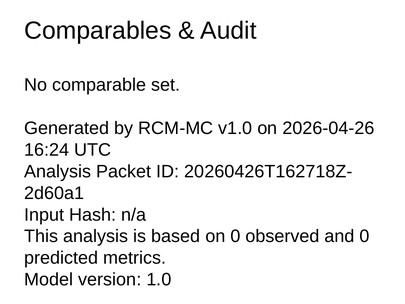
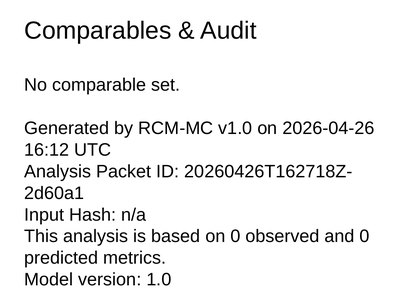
16:24: 16:24 -> 16:12
